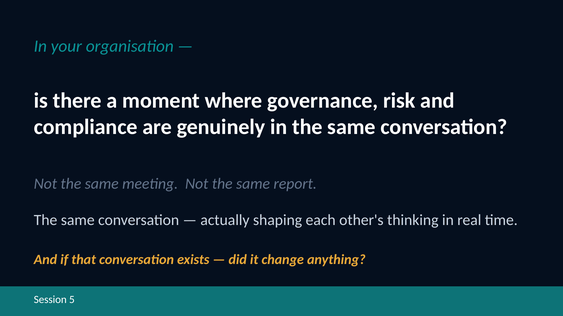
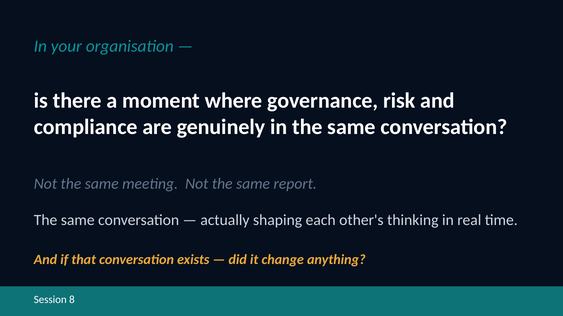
5: 5 -> 8
